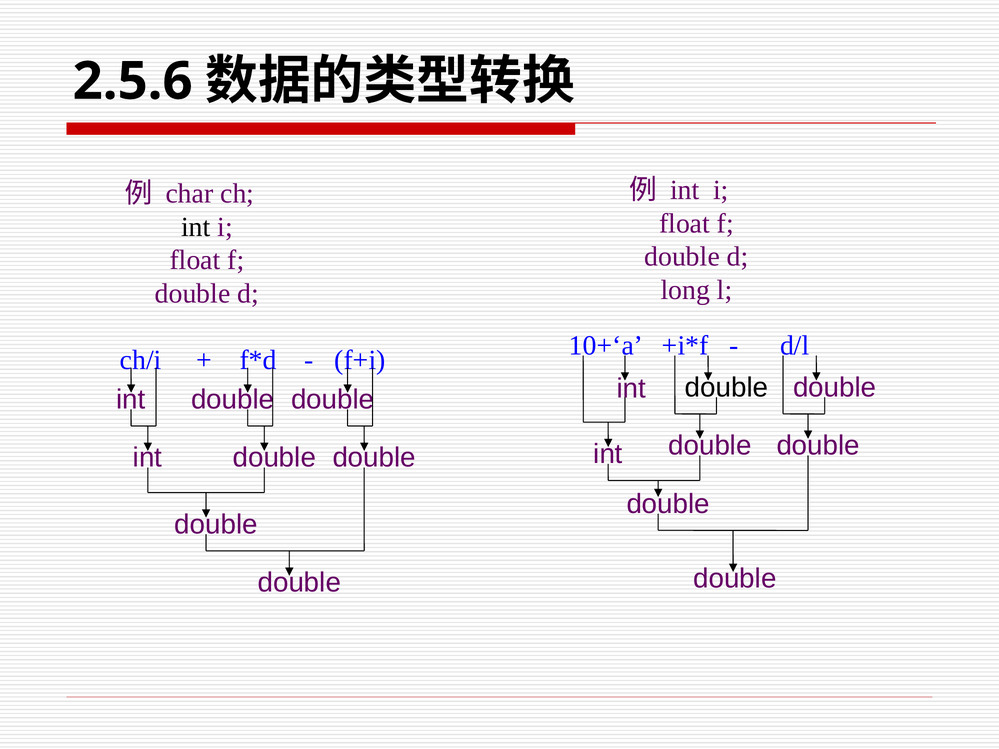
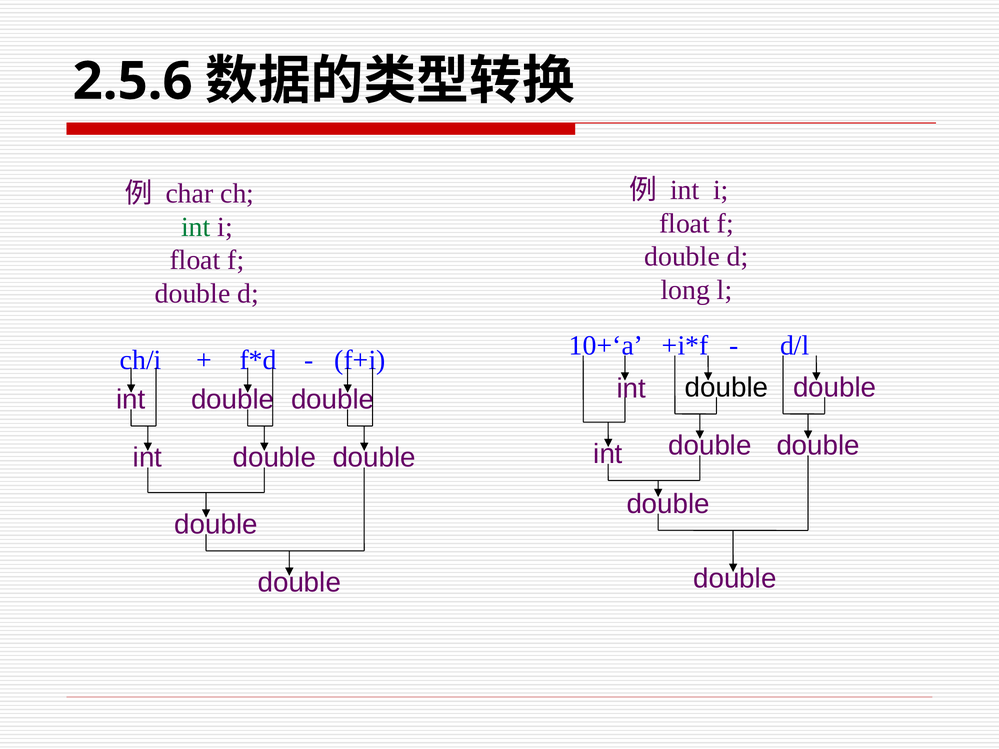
int at (196, 227) colour: black -> green
